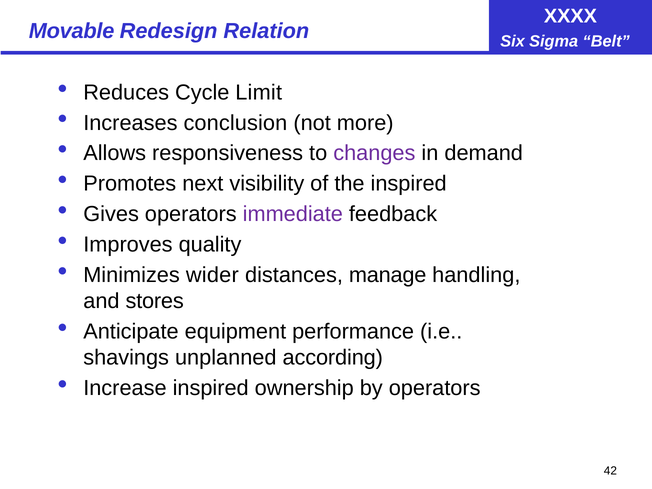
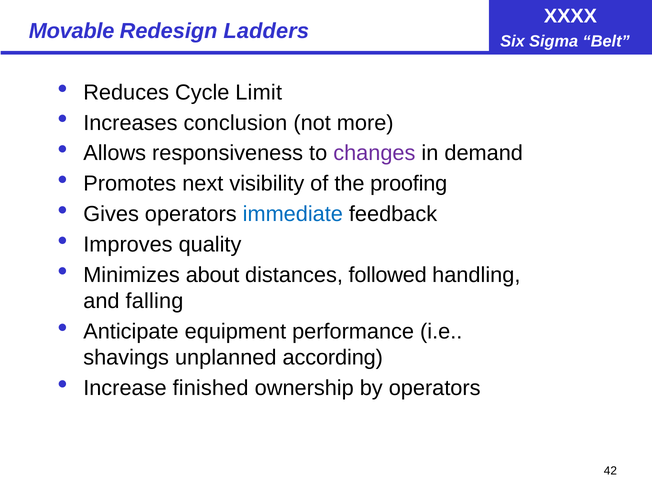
Relation: Relation -> Ladders
the inspired: inspired -> proofing
immediate colour: purple -> blue
wider: wider -> about
manage: manage -> followed
stores: stores -> falling
Increase inspired: inspired -> finished
